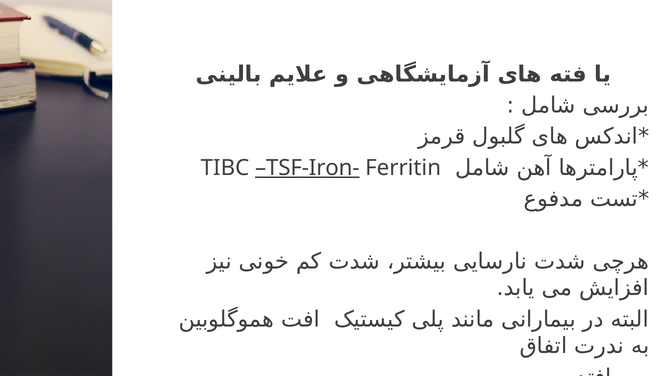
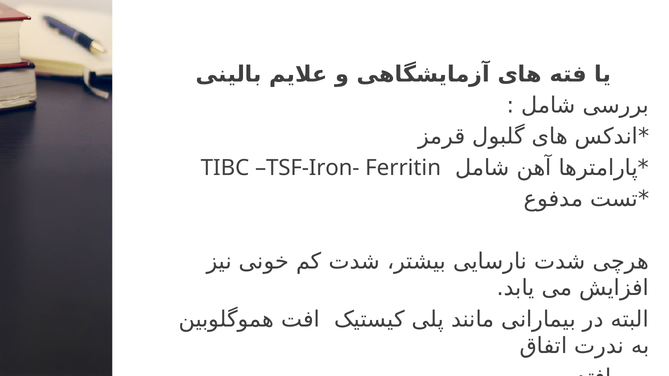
TSF-Iron- underline: present -> none
